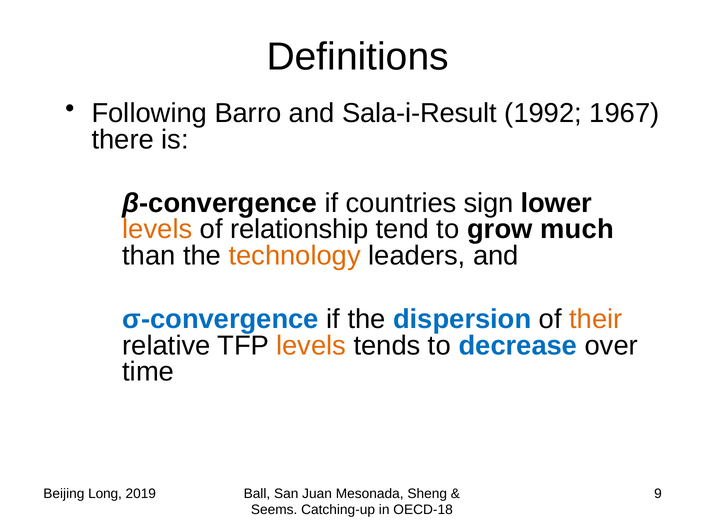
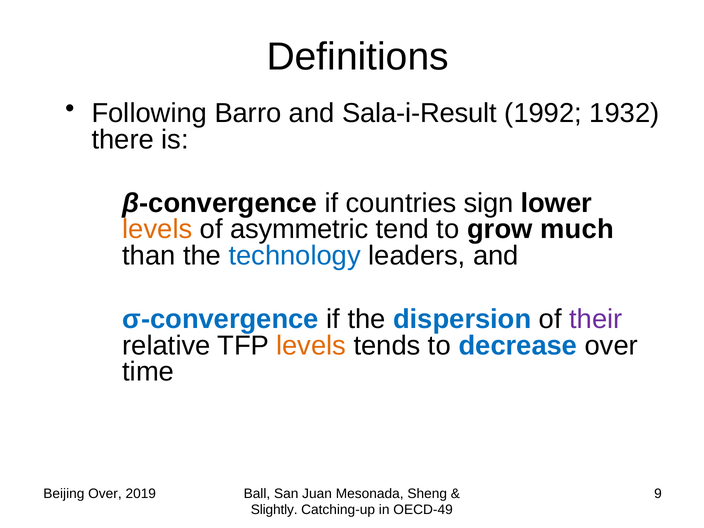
1967: 1967 -> 1932
relationship: relationship -> asymmetric
technology colour: orange -> blue
their colour: orange -> purple
Beijing Long: Long -> Over
Seems: Seems -> Slightly
OECD-18: OECD-18 -> OECD-49
